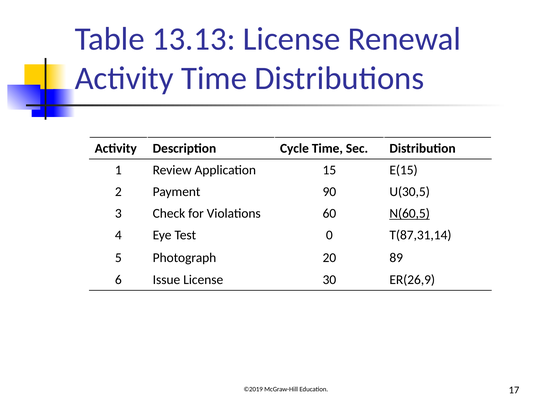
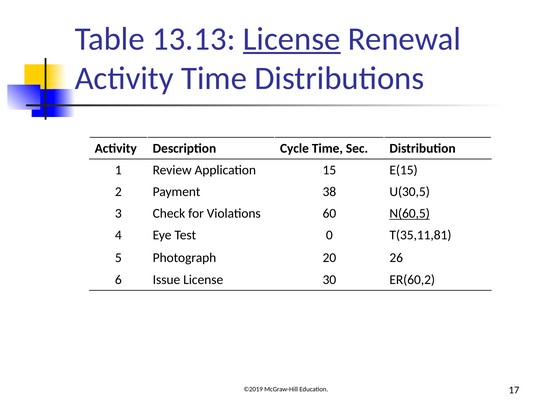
License at (292, 39) underline: none -> present
90: 90 -> 38
T(87,31,14: T(87,31,14 -> T(35,11,81
89: 89 -> 26
ER(26,9: ER(26,9 -> ER(60,2
